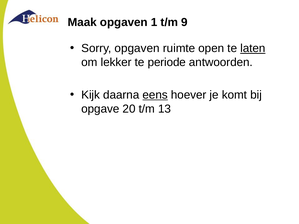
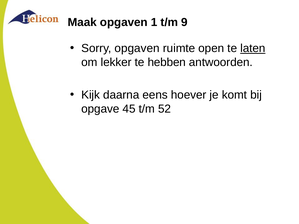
periode: periode -> hebben
eens underline: present -> none
20: 20 -> 45
13: 13 -> 52
